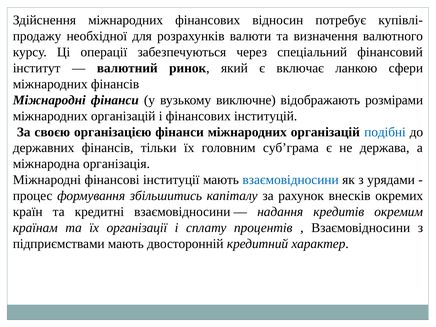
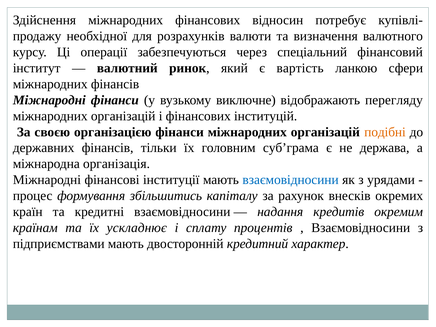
включає: включає -> вартість
розмірами: розмірами -> перегляду
подібні colour: blue -> orange
організації: організації -> ускладнює
